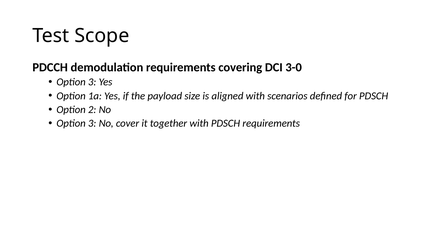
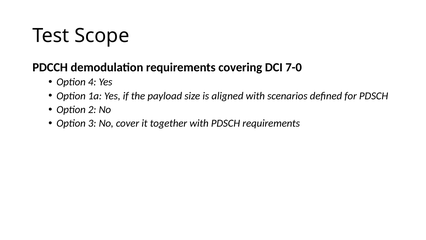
3-0: 3-0 -> 7-0
3 at (92, 82): 3 -> 4
